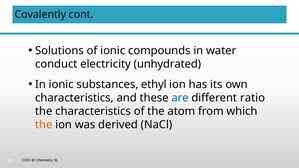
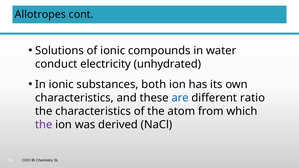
Covalently: Covalently -> Allotropes
ethyl: ethyl -> both
the at (44, 125) colour: orange -> purple
